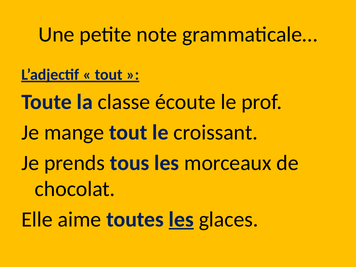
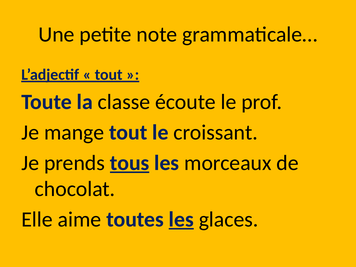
tous underline: none -> present
